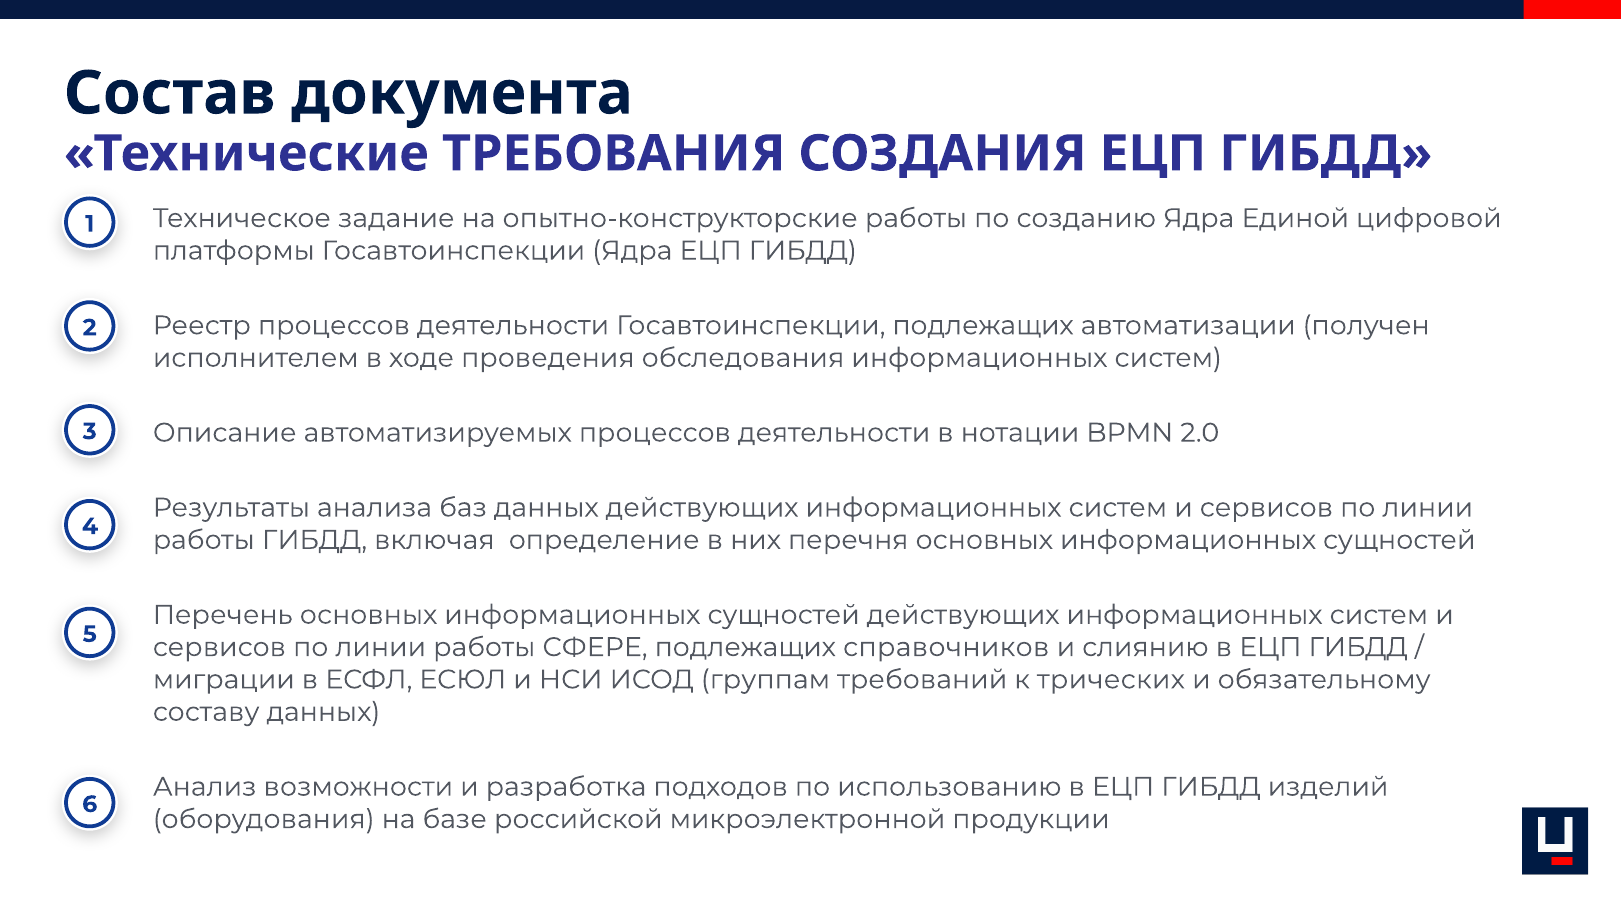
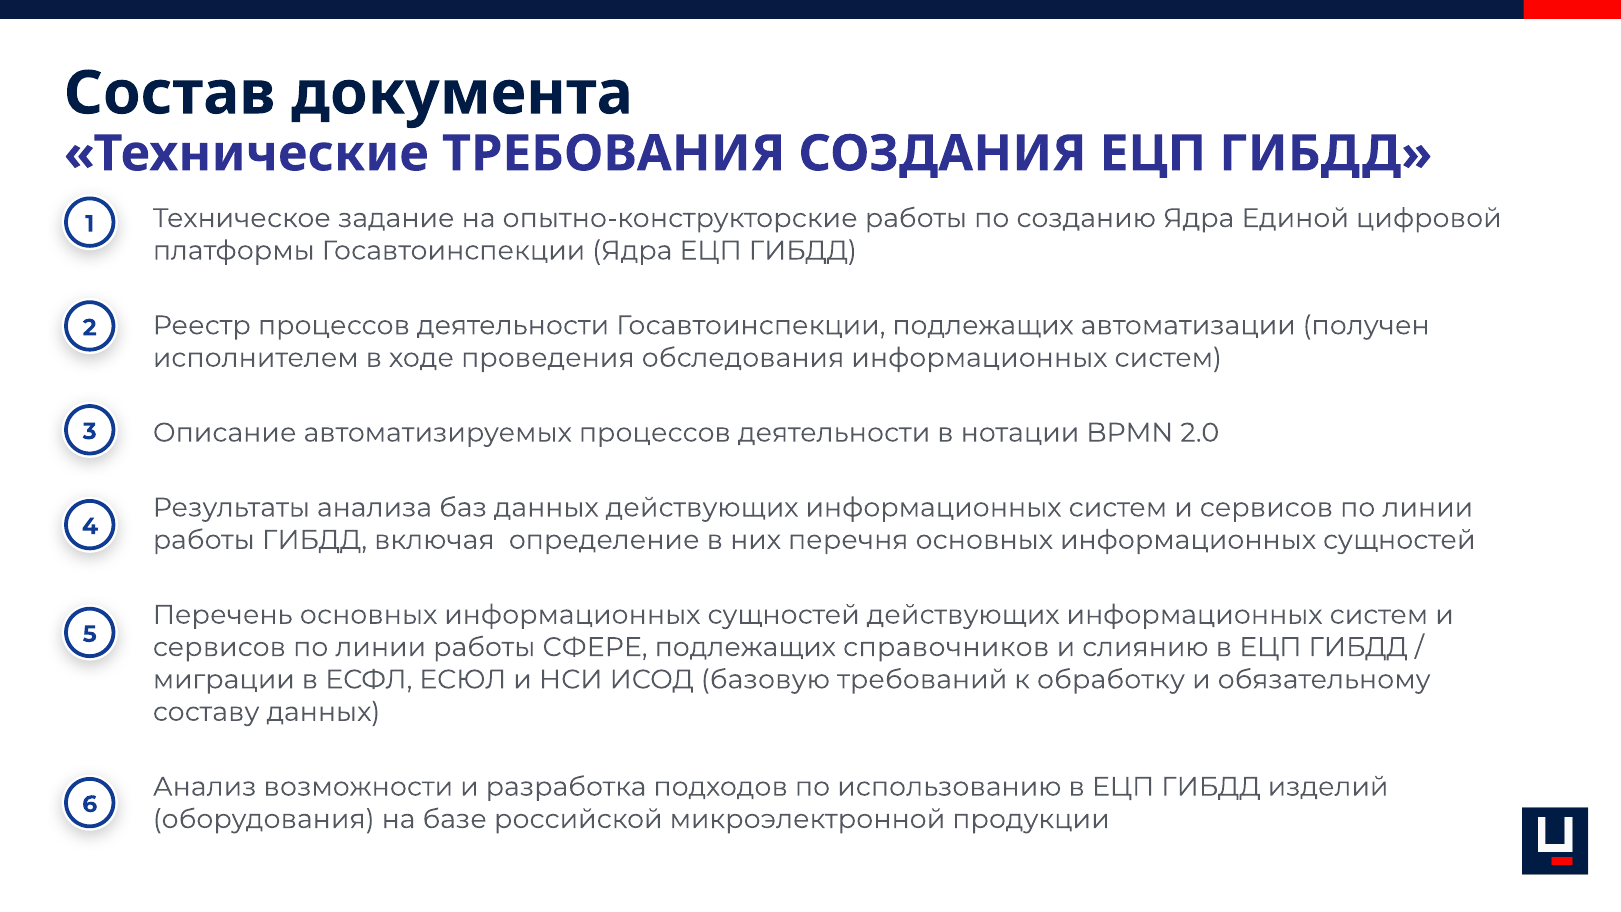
группам: группам -> базовую
трических: трических -> обработку
